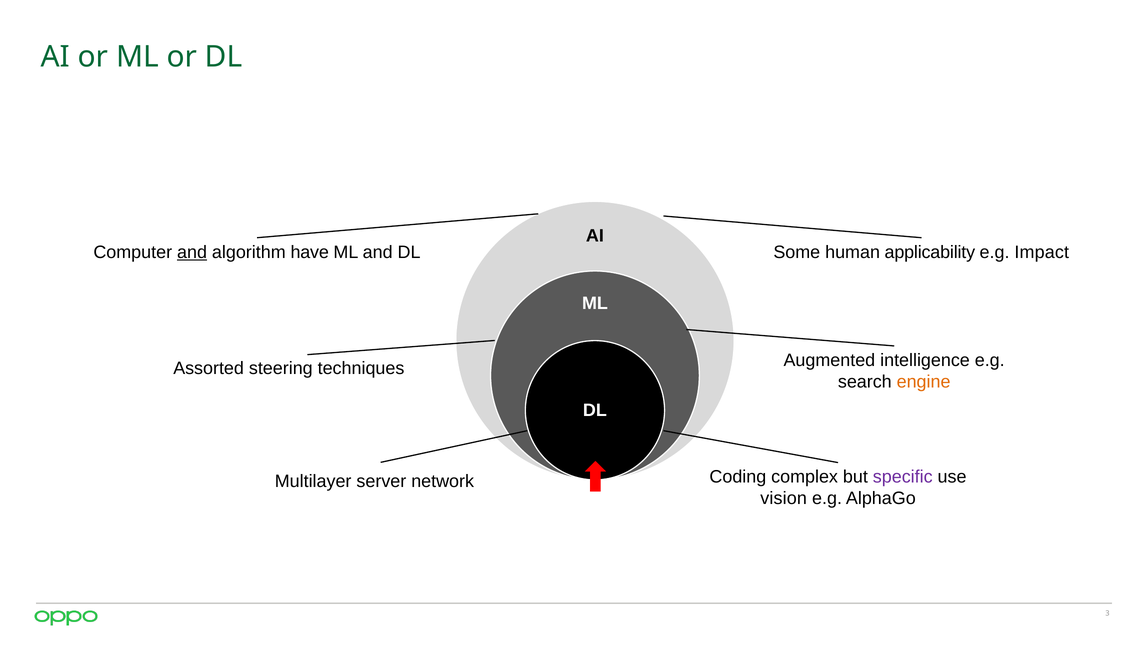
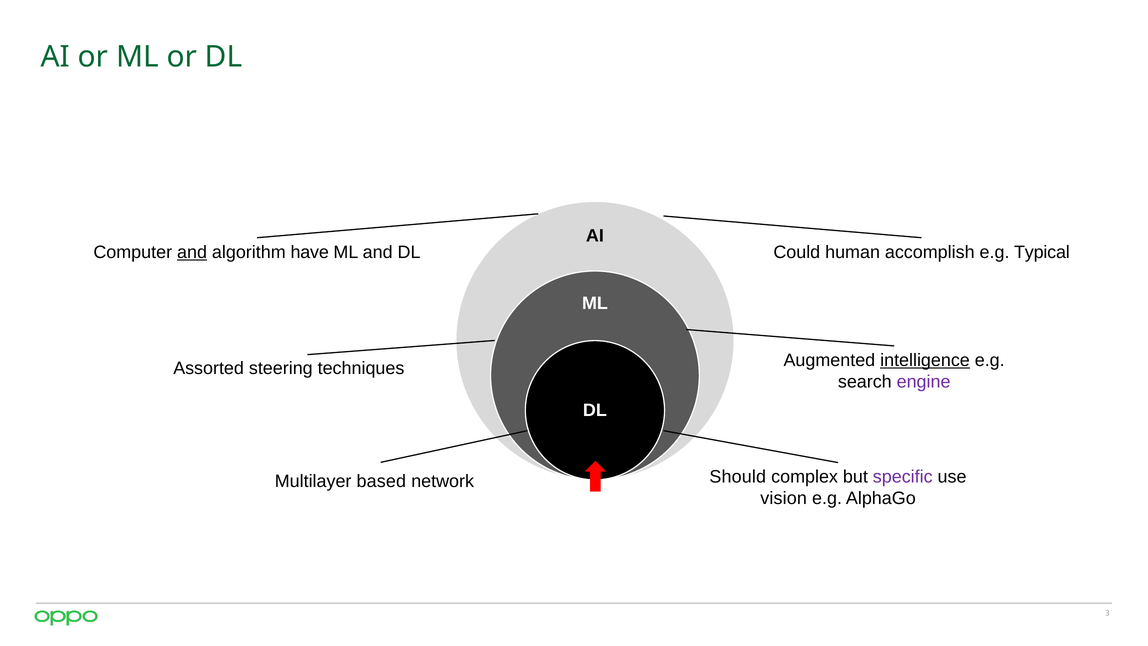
Some: Some -> Could
applicability: applicability -> accomplish
Impact: Impact -> Typical
intelligence underline: none -> present
engine colour: orange -> purple
server: server -> based
Coding: Coding -> Should
